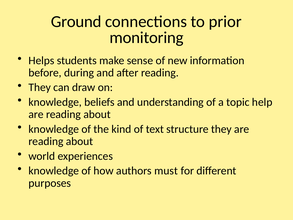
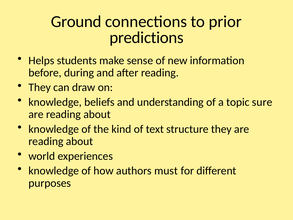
monitoring: monitoring -> predictions
help: help -> sure
